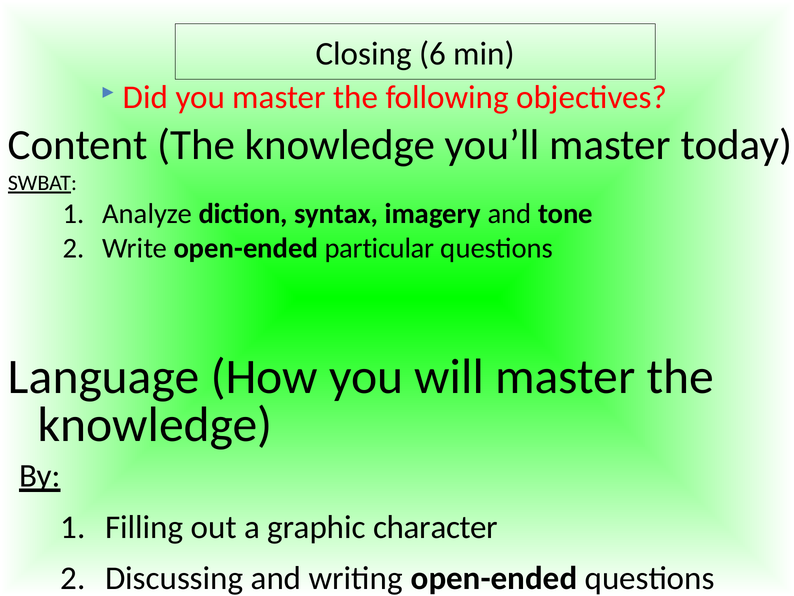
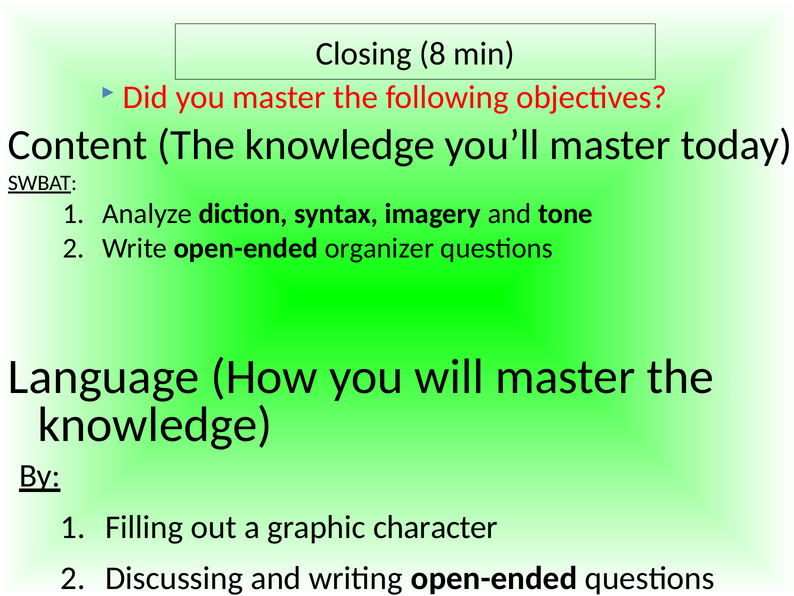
6: 6 -> 8
particular: particular -> organizer
